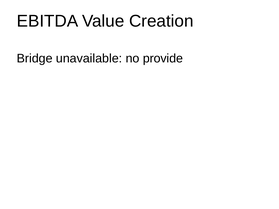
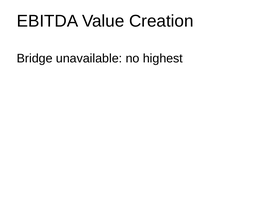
provide: provide -> highest
